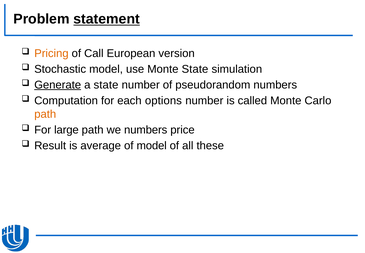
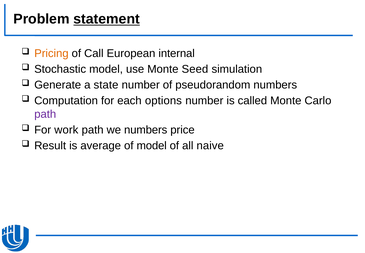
version: version -> internal
Monte State: State -> Seed
Generate underline: present -> none
path at (45, 114) colour: orange -> purple
large: large -> work
these: these -> naive
